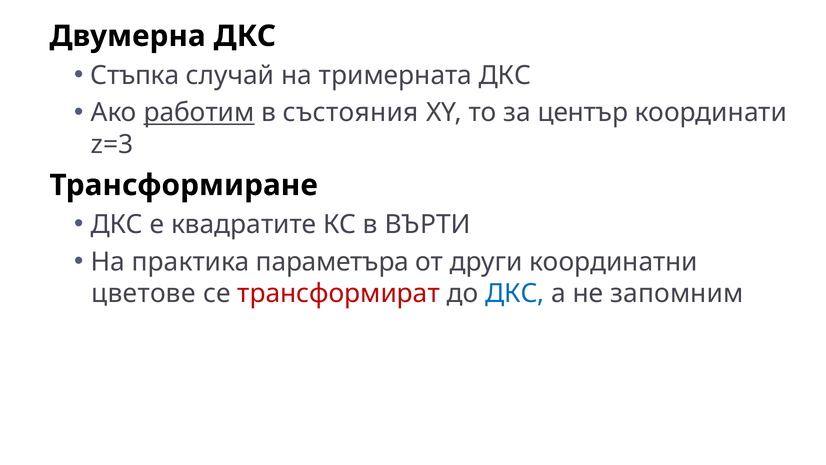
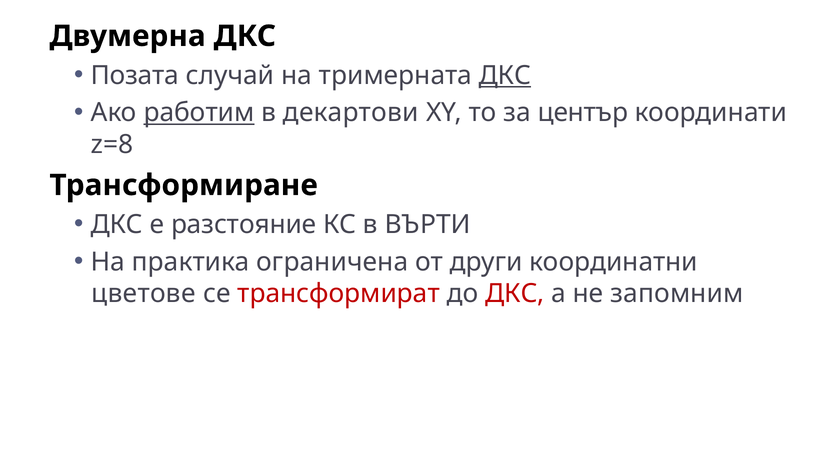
Стъпка: Стъпка -> Позата
ДКС at (505, 75) underline: none -> present
състояния: състояния -> декартови
z=3: z=3 -> z=8
квадратите: квадратите -> разстояние
параметъра: параметъра -> ограничена
ДКС at (515, 293) colour: blue -> red
